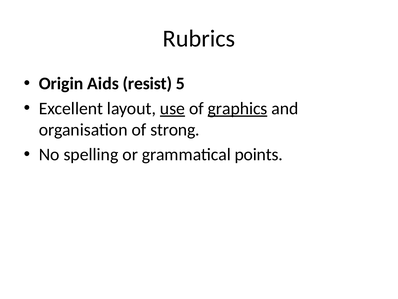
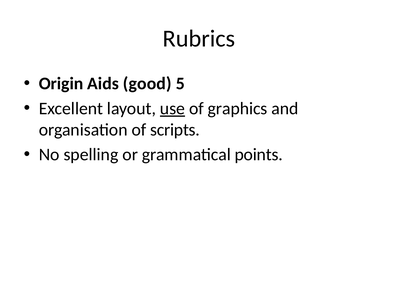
resist: resist -> good
graphics underline: present -> none
strong: strong -> scripts
